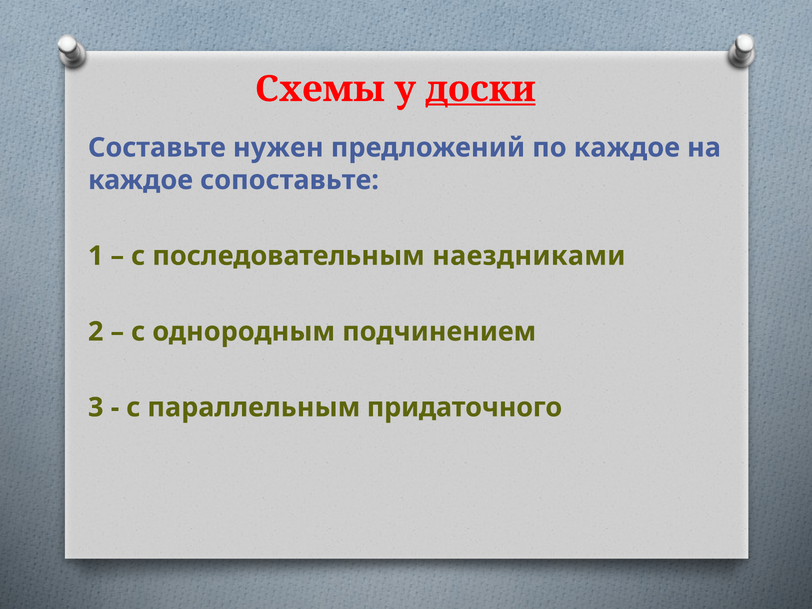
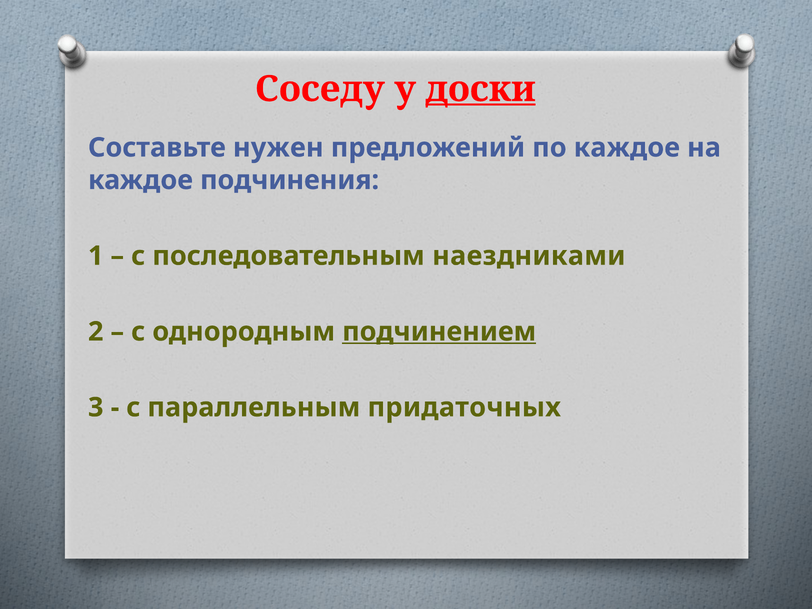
Схемы: Схемы -> Соседу
сопоставьте: сопоставьте -> подчинения
подчинением underline: none -> present
придаточного: придаточного -> придаточных
